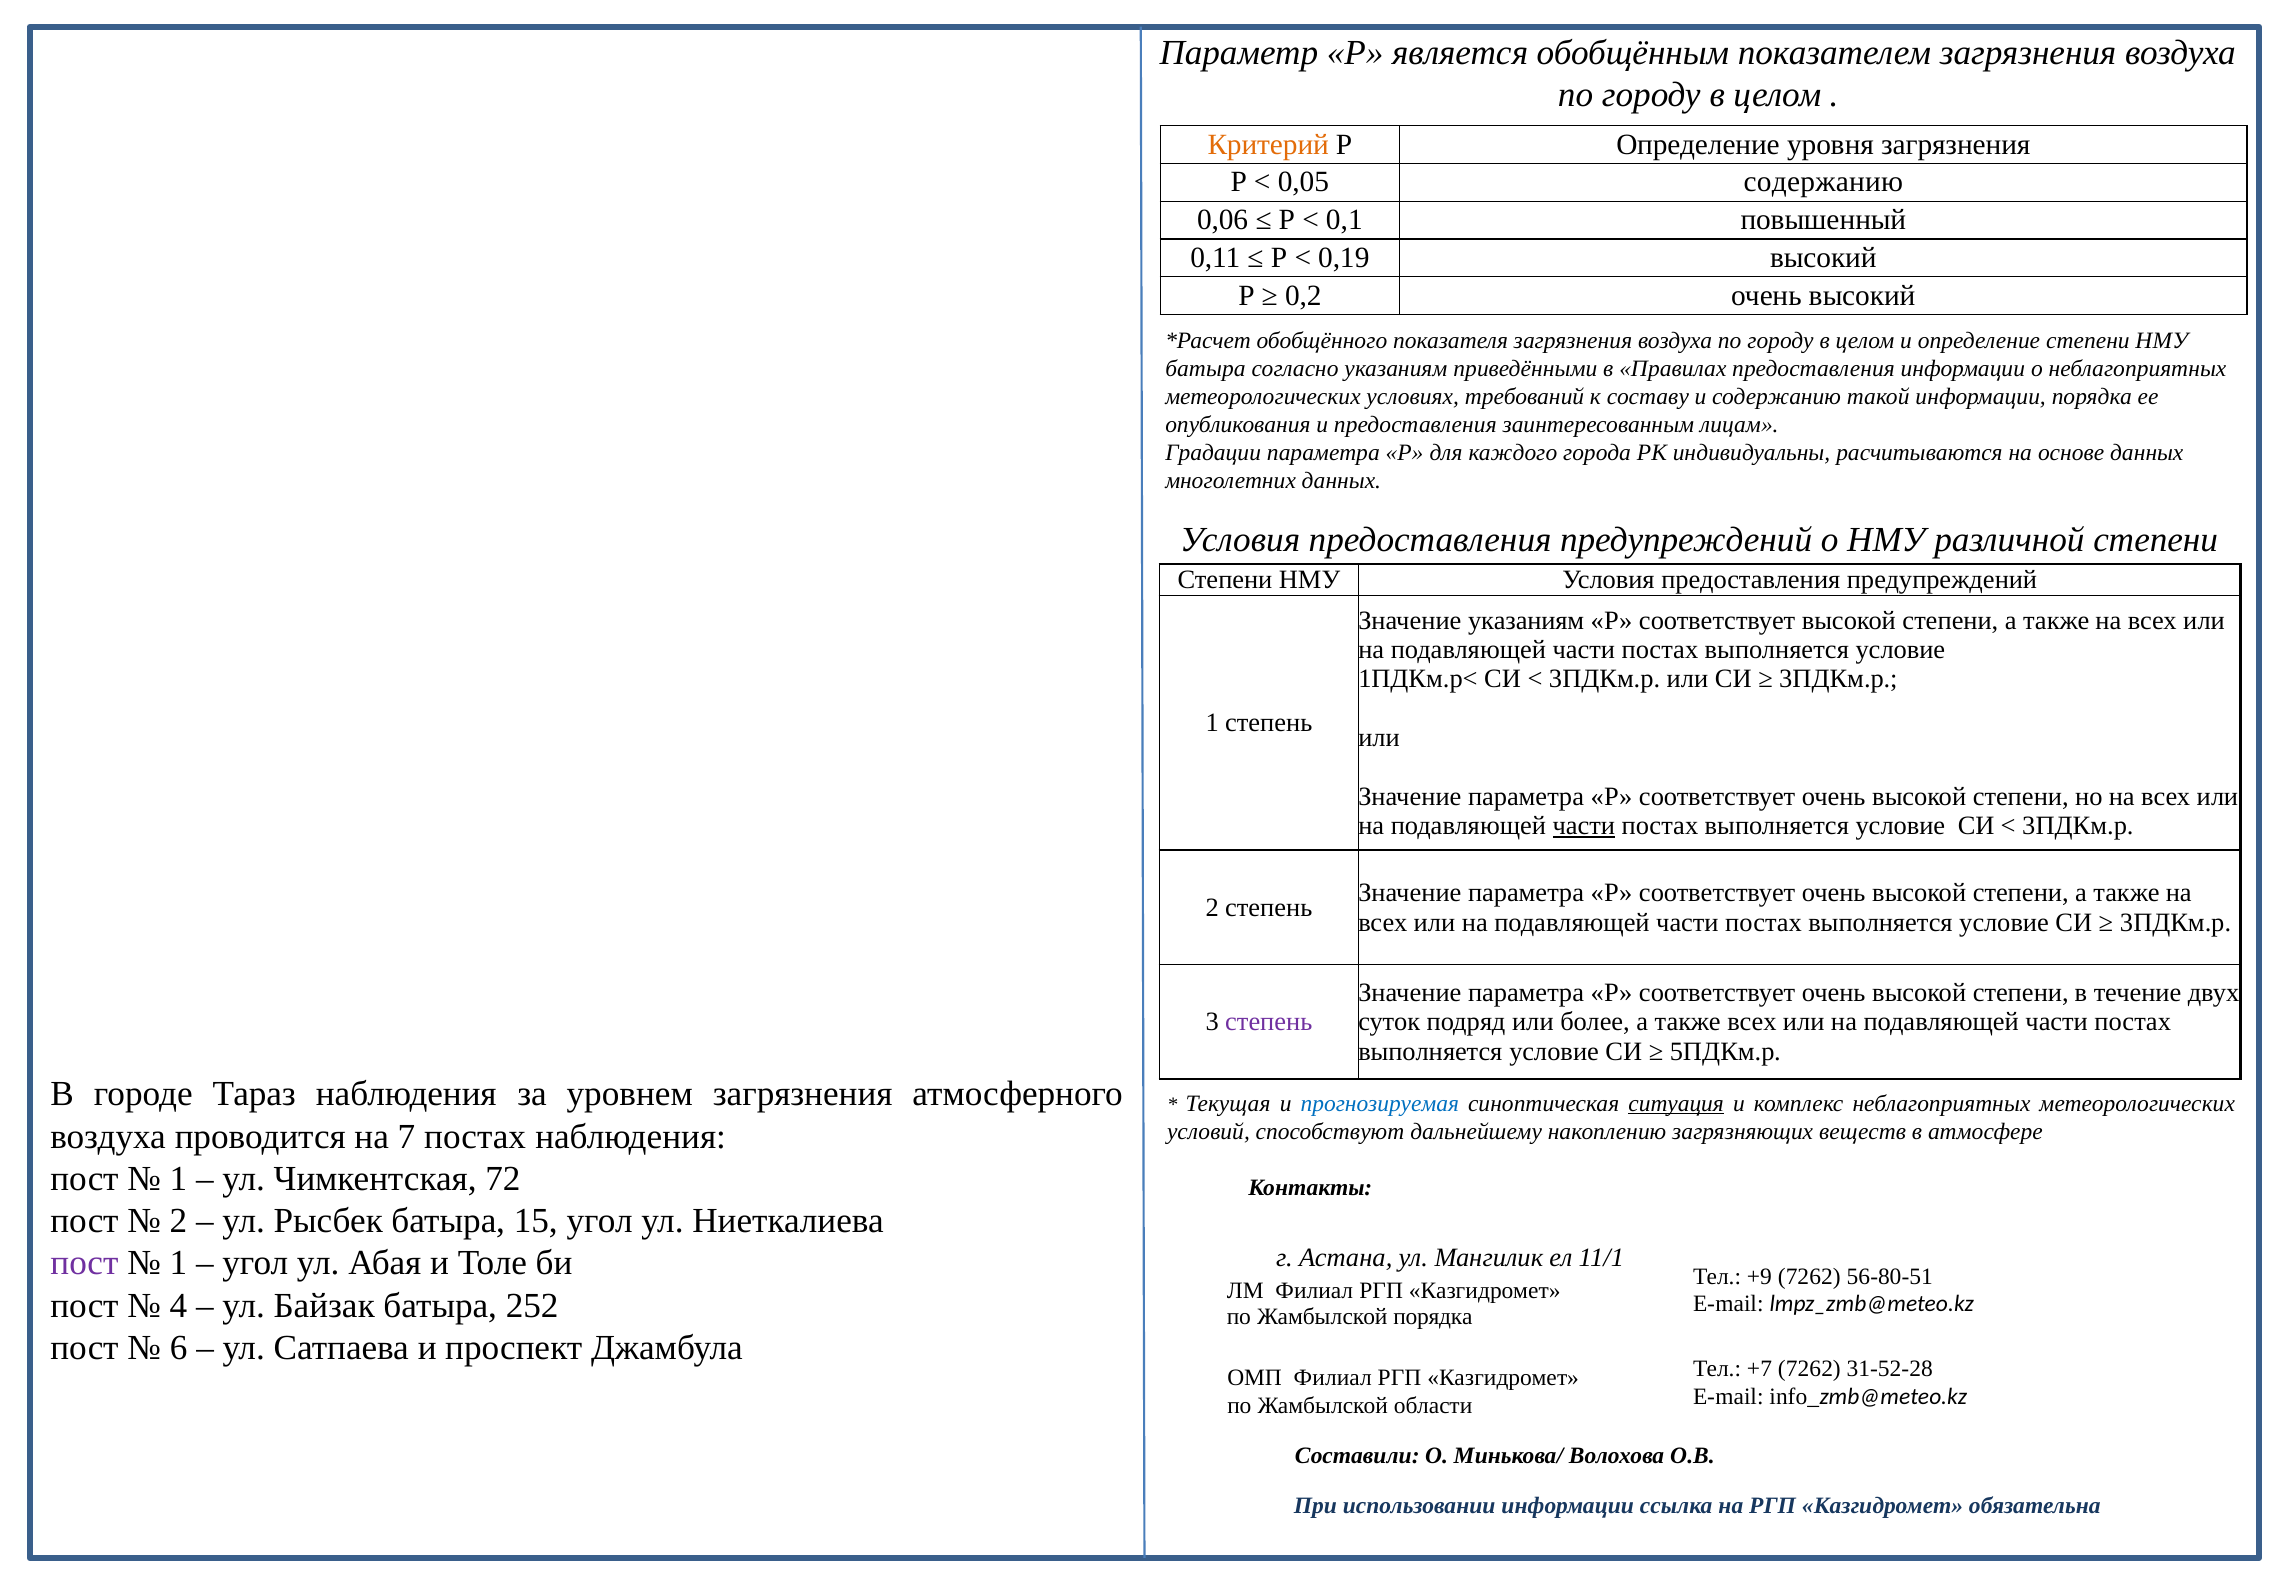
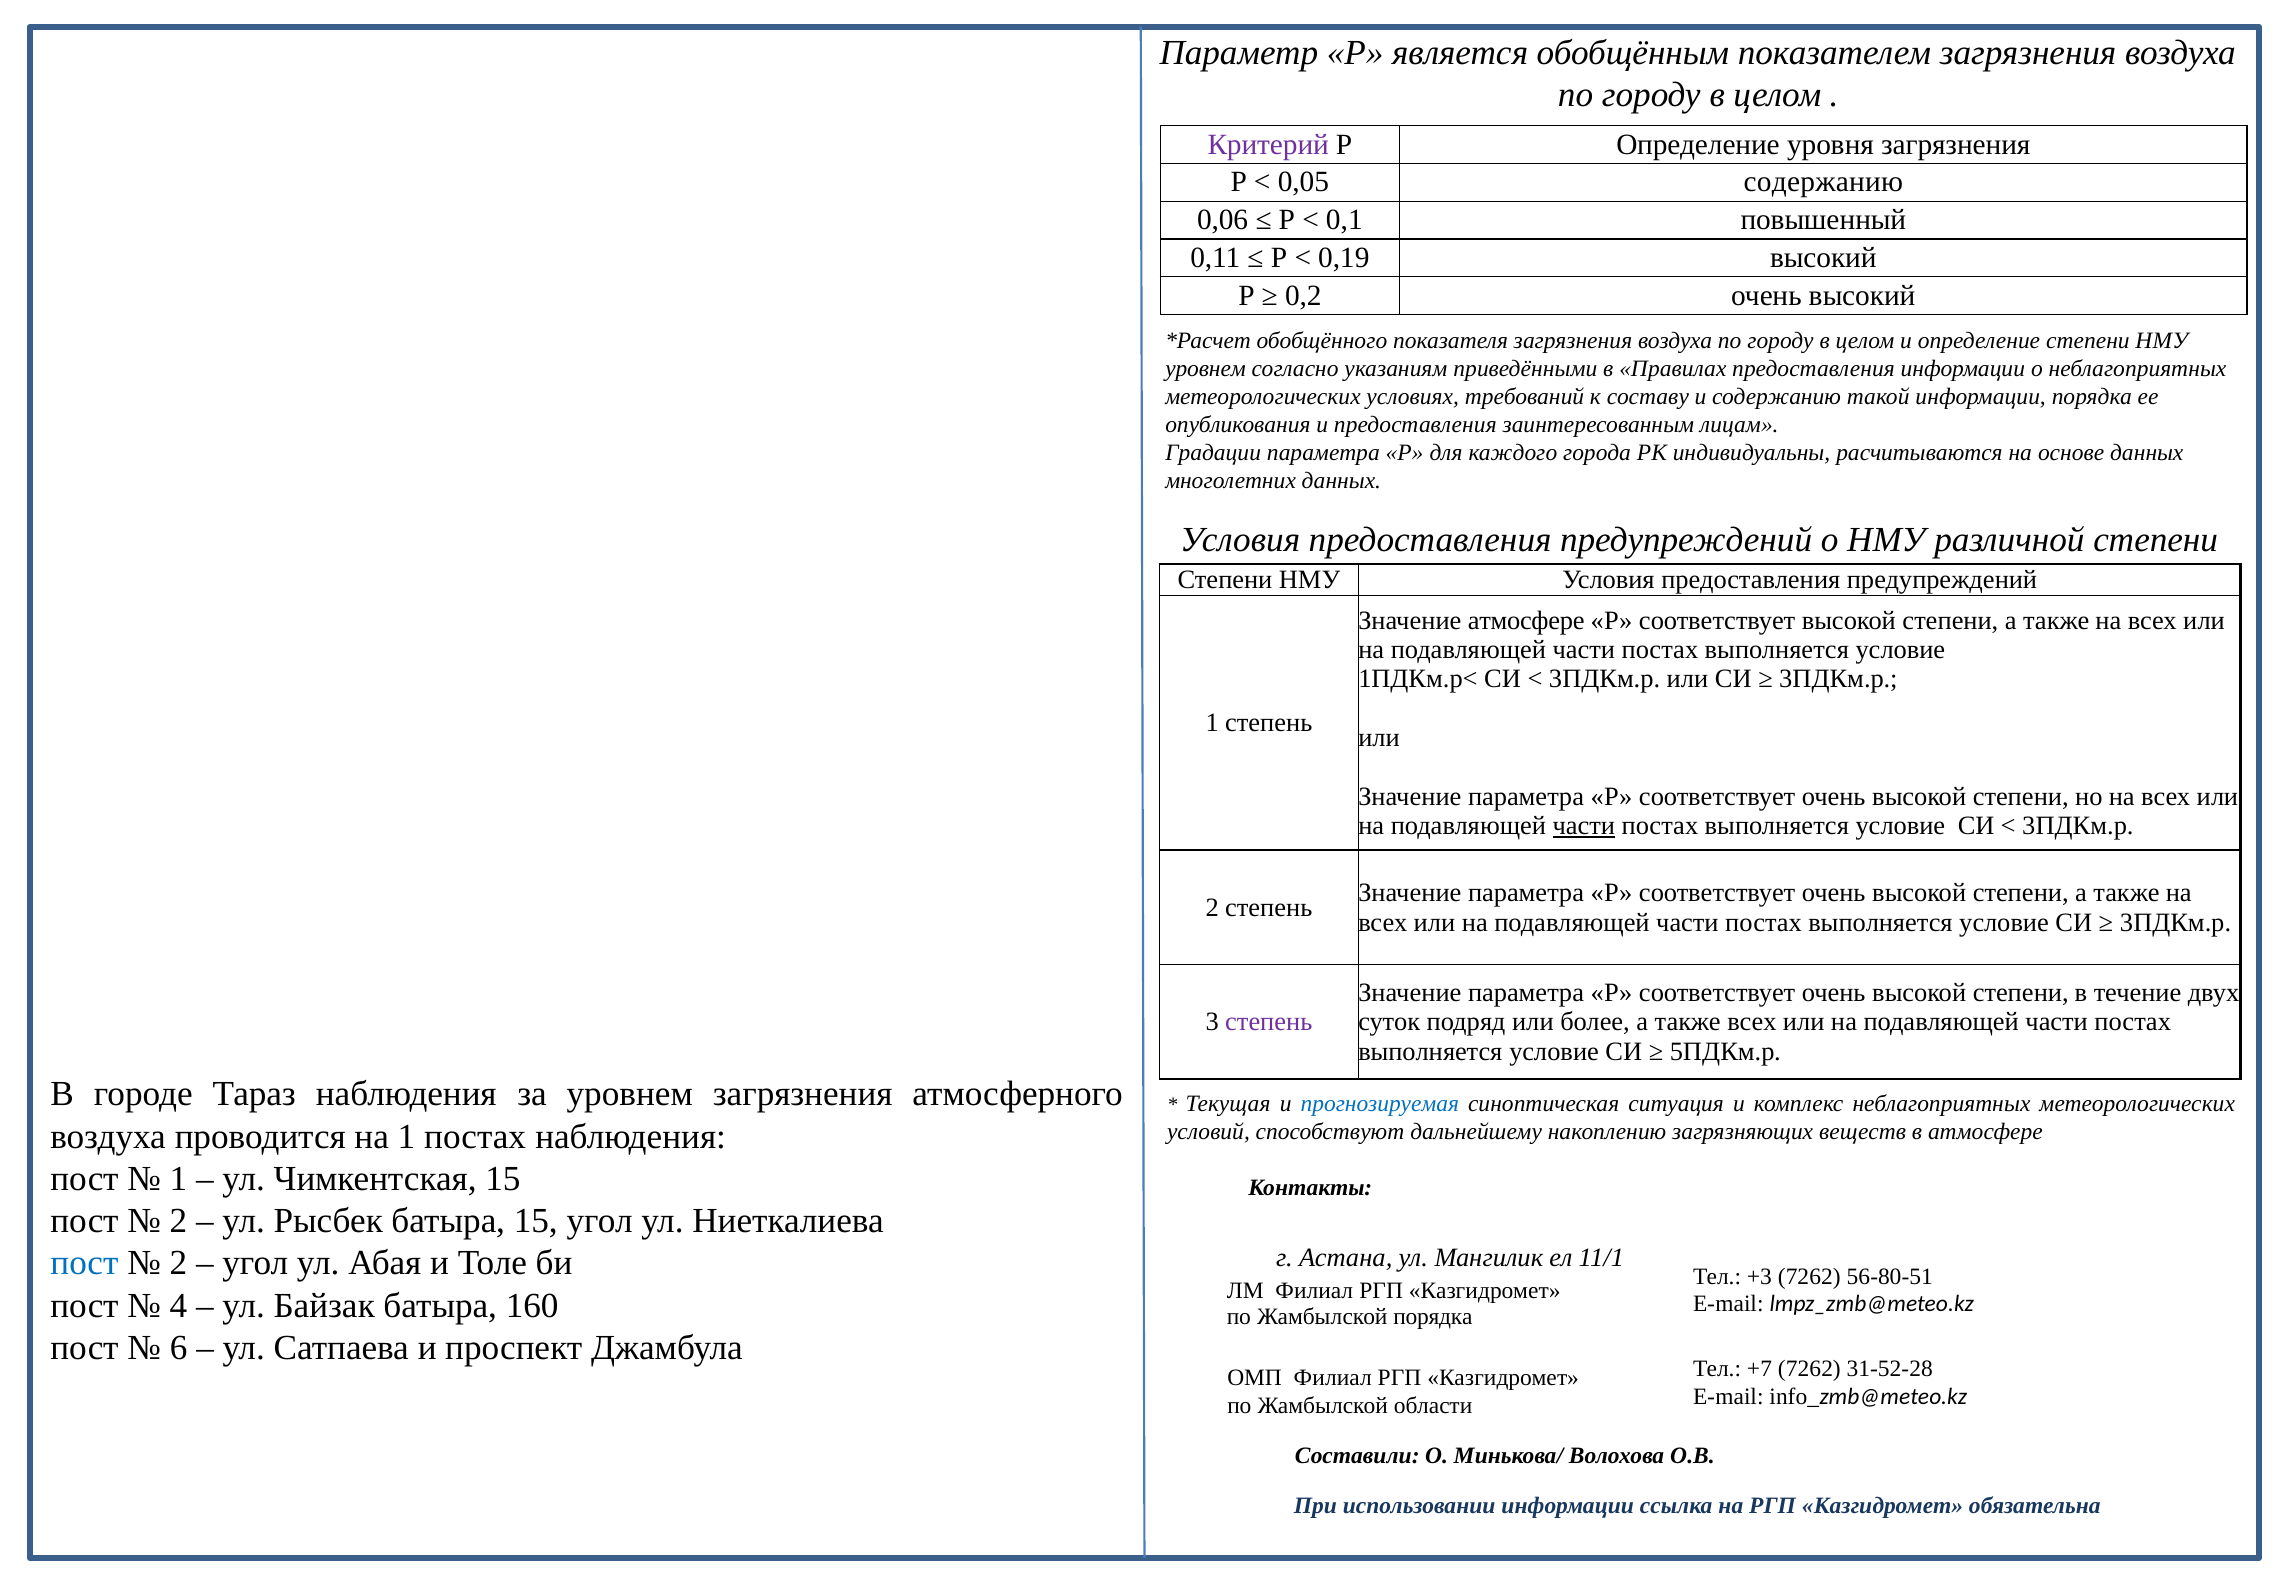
Критерий colour: orange -> purple
батыра at (1205, 368): батыра -> уровнем
Значение указаниям: указаниям -> атмосфере
ситуация underline: present -> none
на 7: 7 -> 1
Чимкентская 72: 72 -> 15
пост at (84, 1263) colour: purple -> blue
1 at (178, 1263): 1 -> 2
+9: +9 -> +3
252: 252 -> 160
